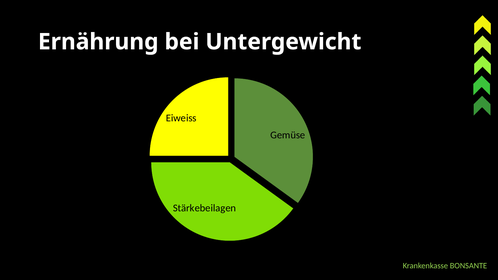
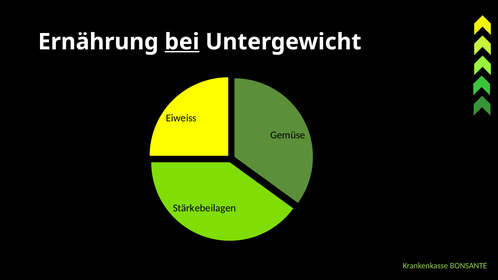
bei underline: none -> present
